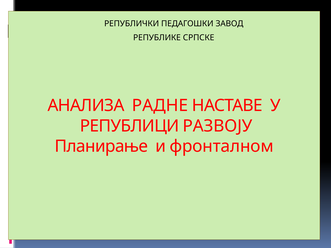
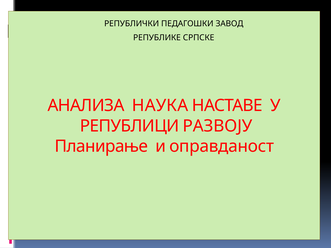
РАДНЕ: РАДНЕ -> НАУКА
фронталном: фронталном -> оправданост
